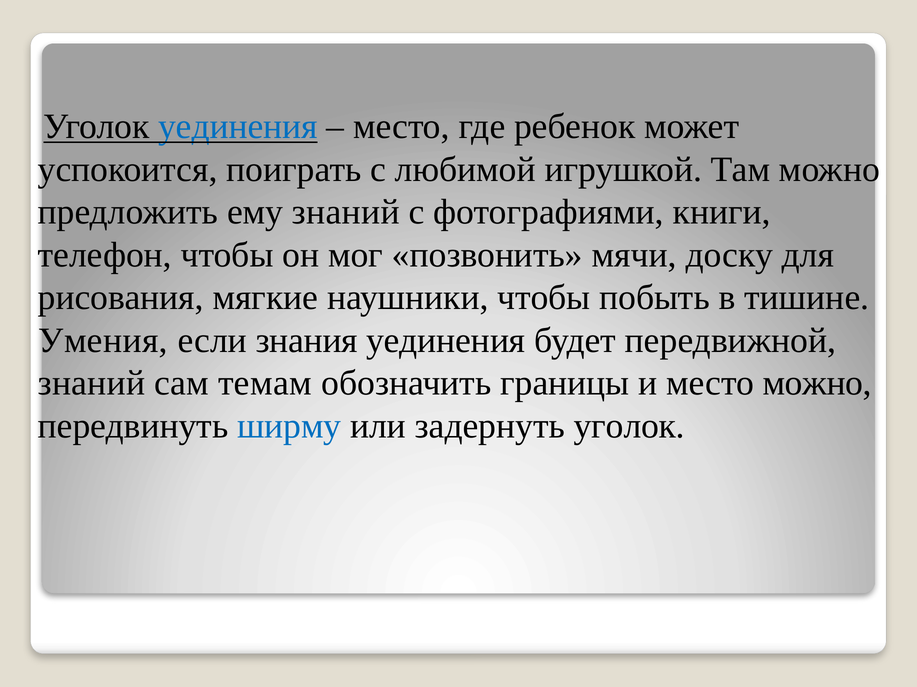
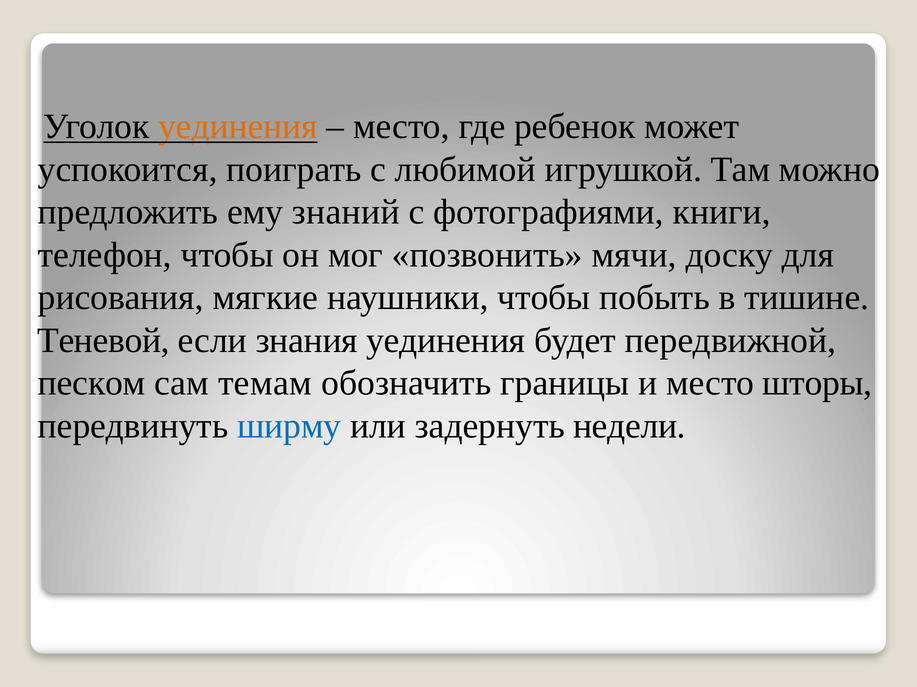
уединения at (238, 127) colour: blue -> orange
Умения: Умения -> Теневой
знаний at (91, 384): знаний -> песком
место можно: можно -> шторы
задернуть уголок: уголок -> недели
